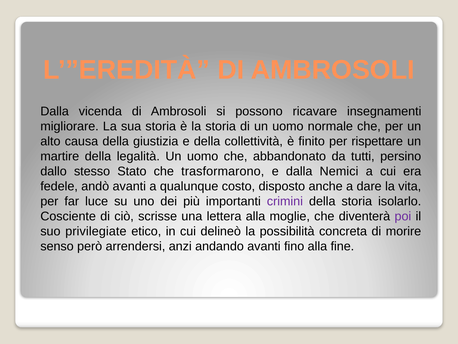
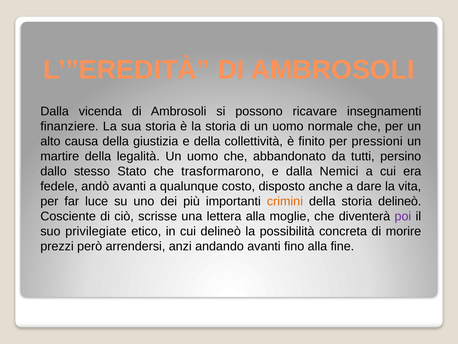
migliorare: migliorare -> finanziere
rispettare: rispettare -> pressioni
crimini colour: purple -> orange
storia isolarlo: isolarlo -> delineò
senso: senso -> prezzi
